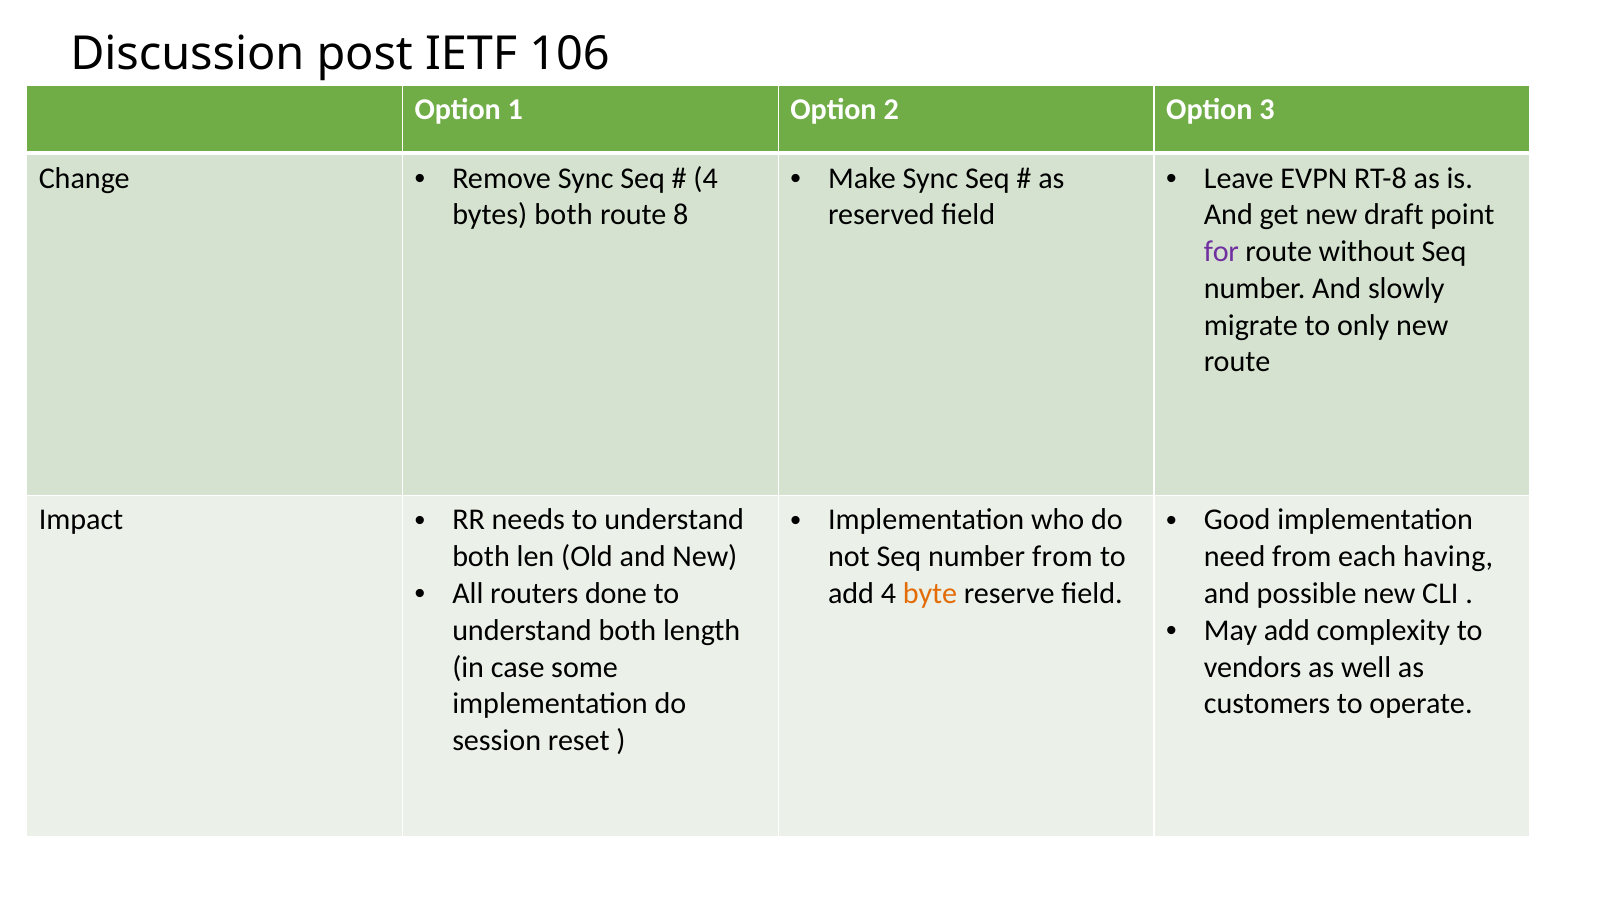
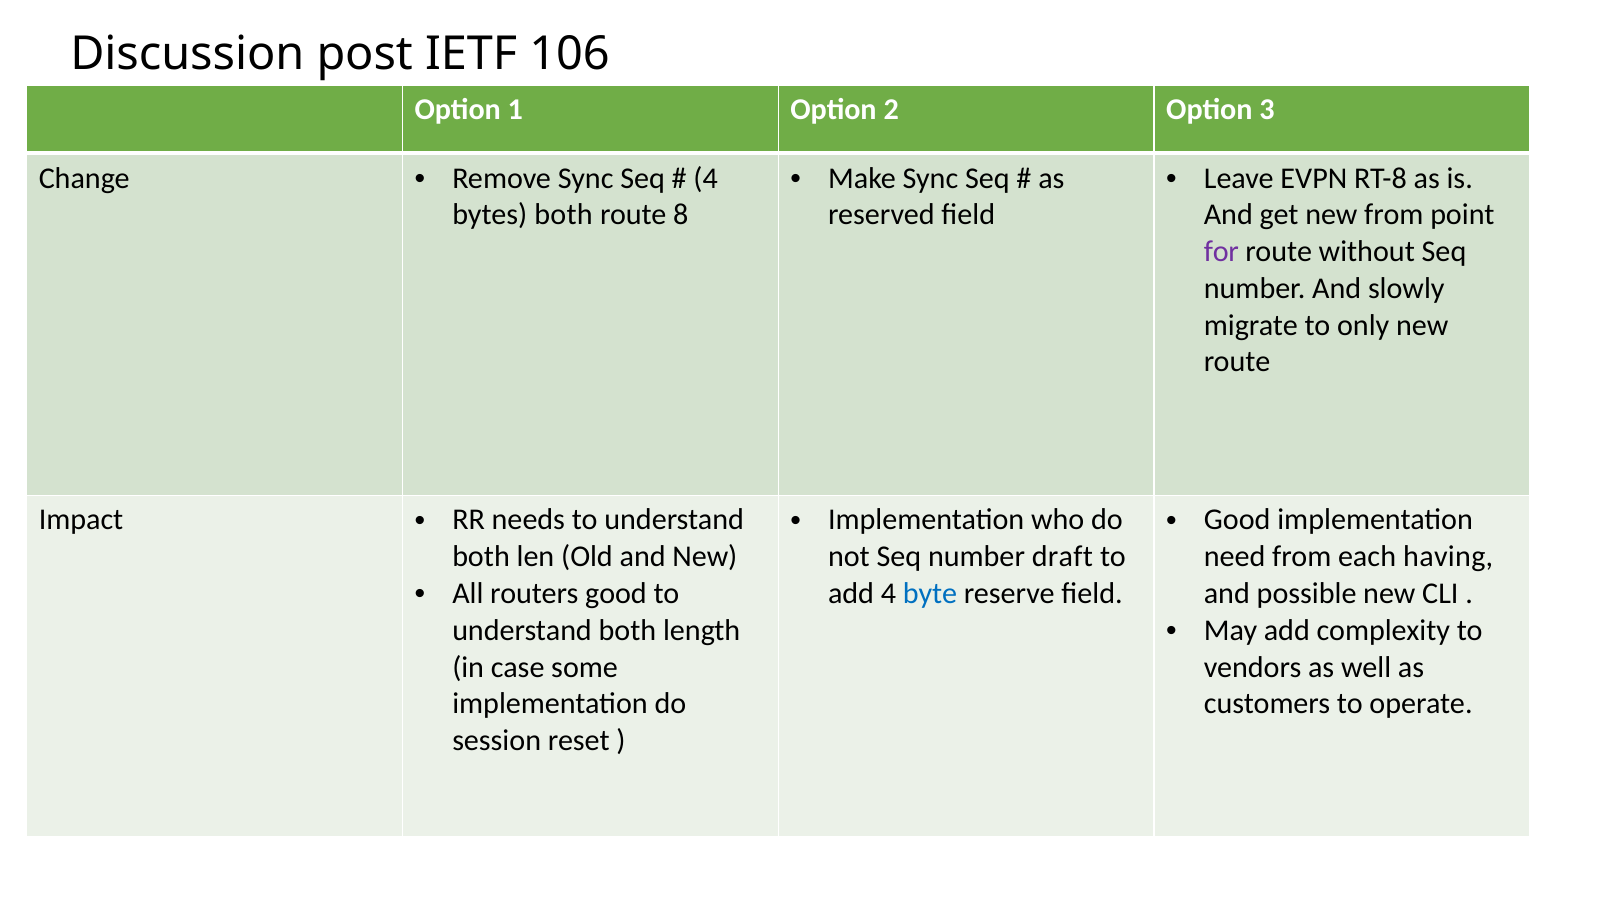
new draft: draft -> from
number from: from -> draft
routers done: done -> good
byte colour: orange -> blue
